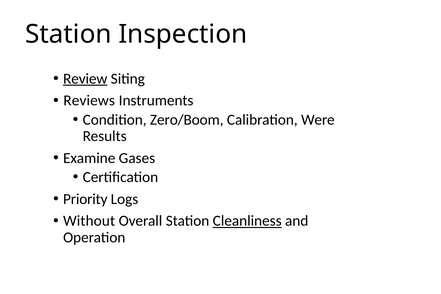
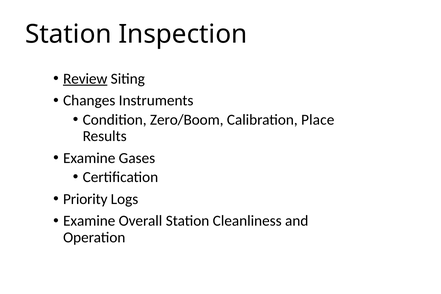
Reviews: Reviews -> Changes
Were: Were -> Place
Without at (89, 221): Without -> Examine
Cleanliness underline: present -> none
